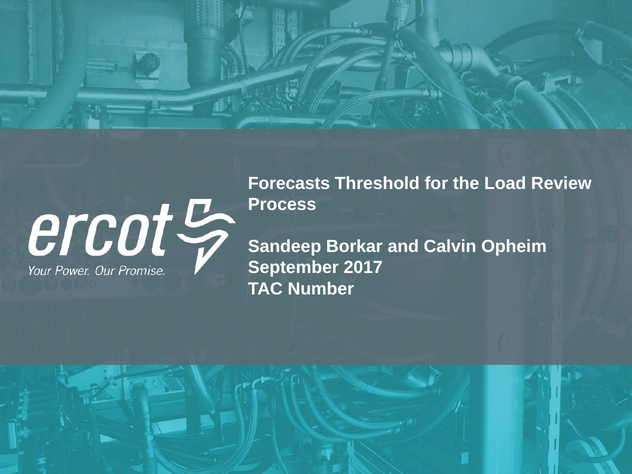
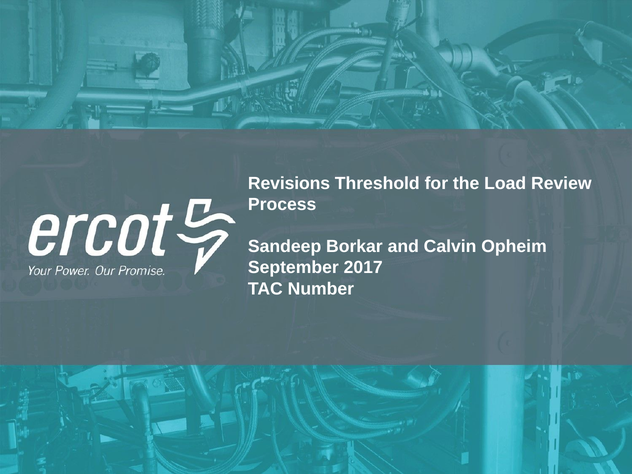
Forecasts: Forecasts -> Revisions
